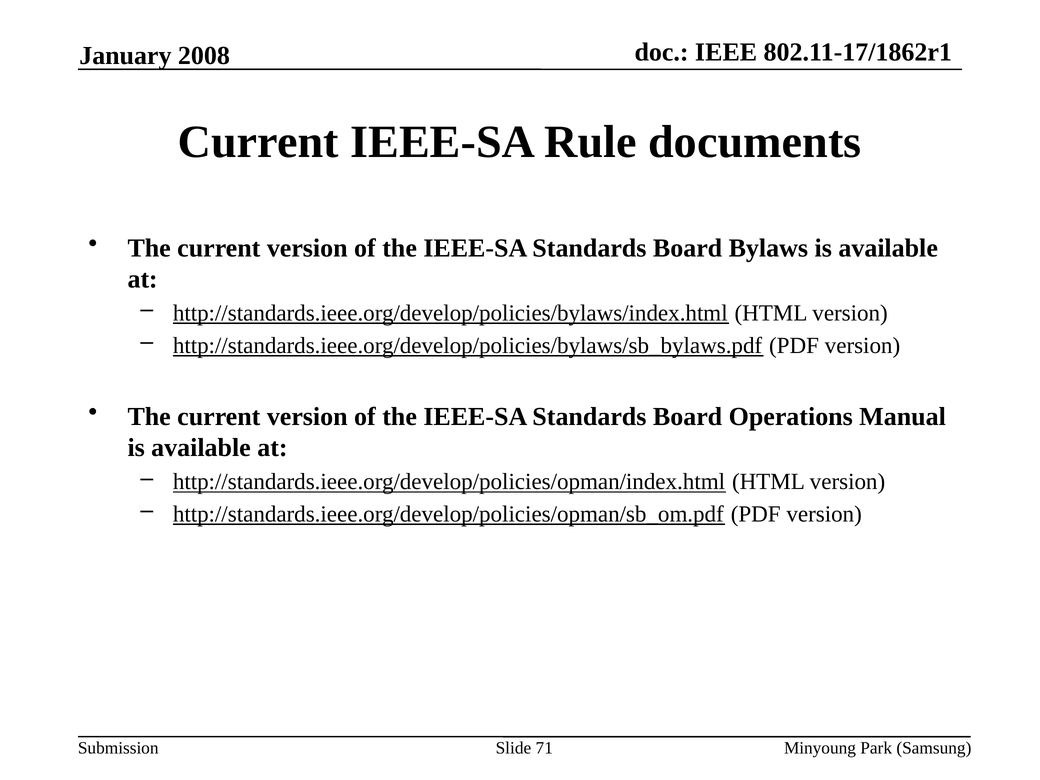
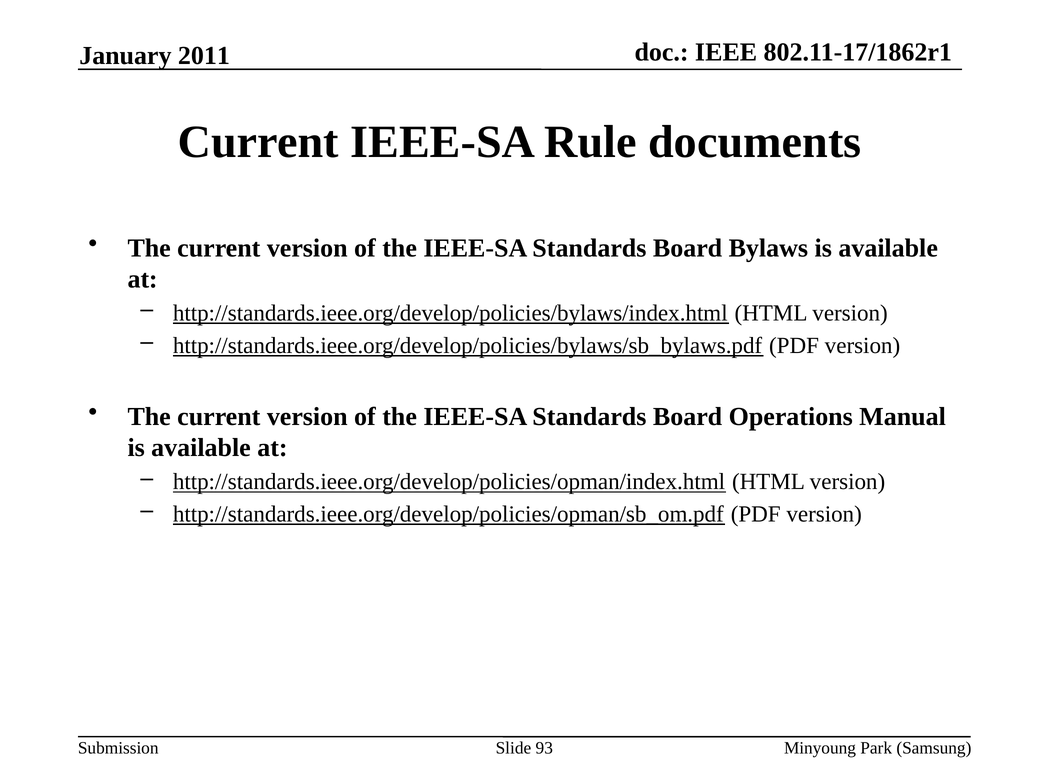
2008: 2008 -> 2011
71: 71 -> 93
